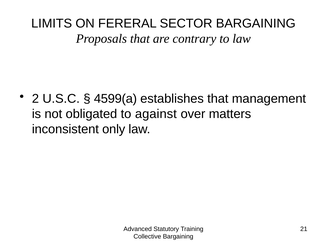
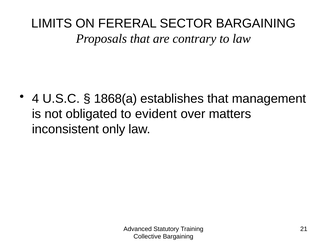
2: 2 -> 4
4599(a: 4599(a -> 1868(a
against: against -> evident
